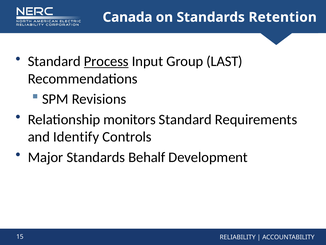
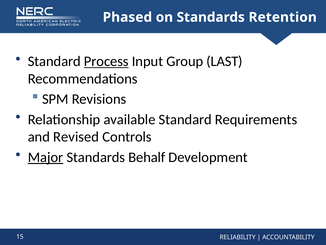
Canada: Canada -> Phased
monitors: monitors -> available
Identify: Identify -> Revised
Major underline: none -> present
